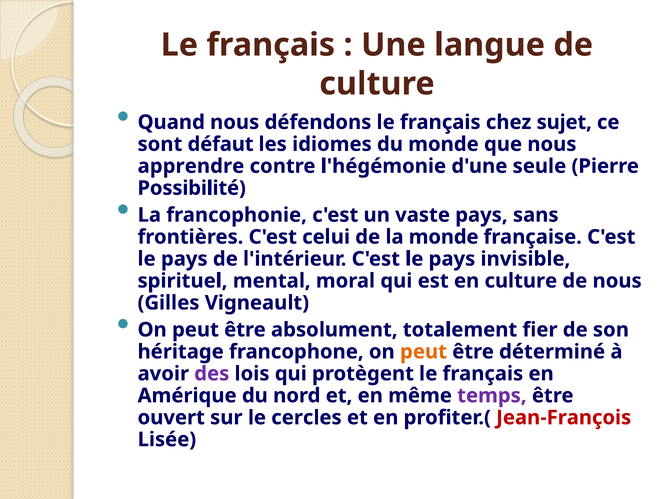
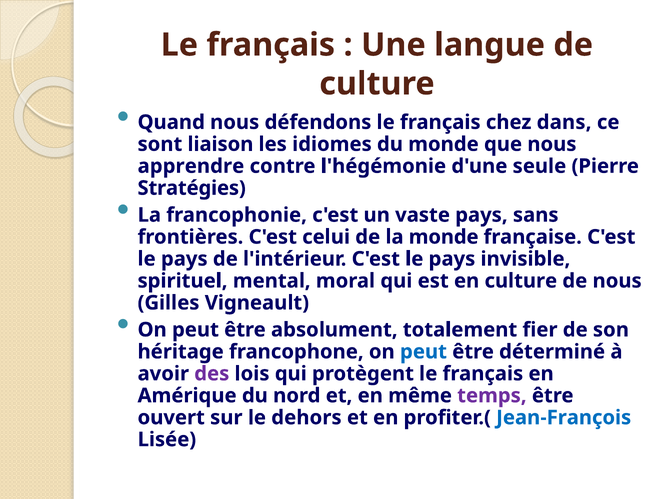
sujet: sujet -> dans
défaut: défaut -> liaison
Possibilité: Possibilité -> Stratégies
peut at (423, 352) colour: orange -> blue
cercles: cercles -> dehors
Jean-François colour: red -> blue
